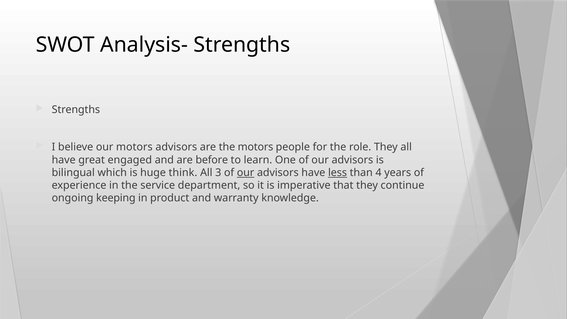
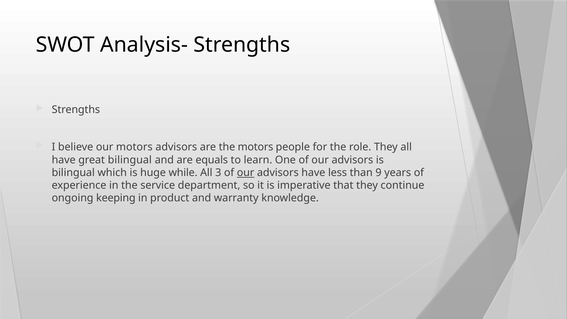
great engaged: engaged -> bilingual
before: before -> equals
think: think -> while
less underline: present -> none
4: 4 -> 9
